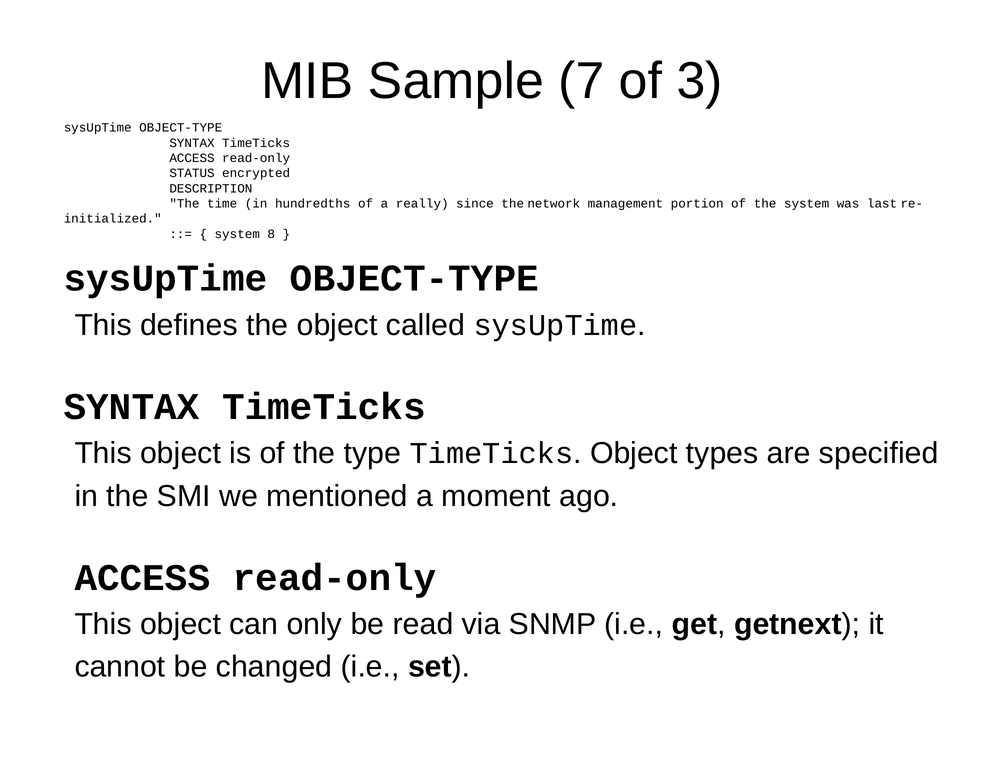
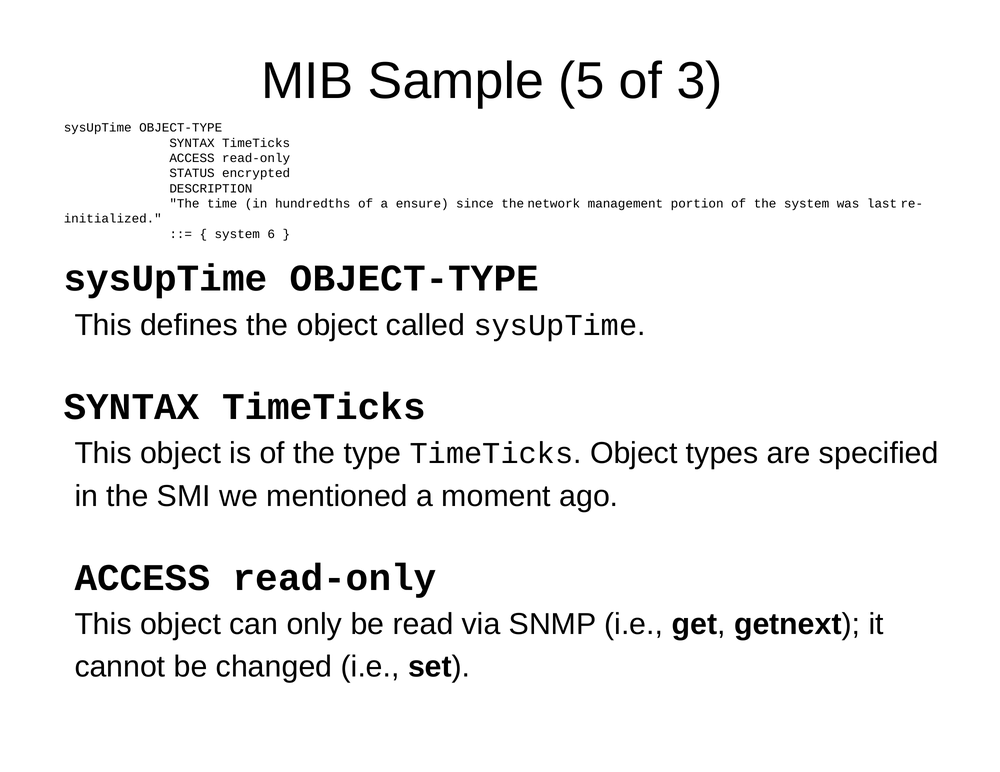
7: 7 -> 5
really: really -> ensure
8: 8 -> 6
